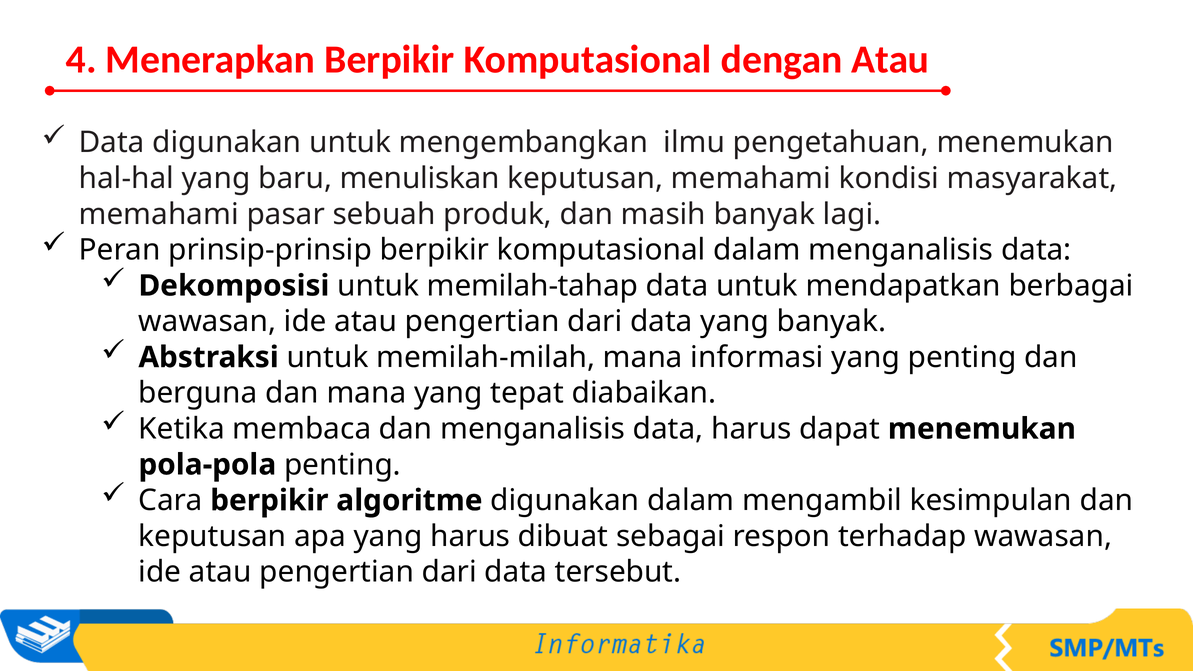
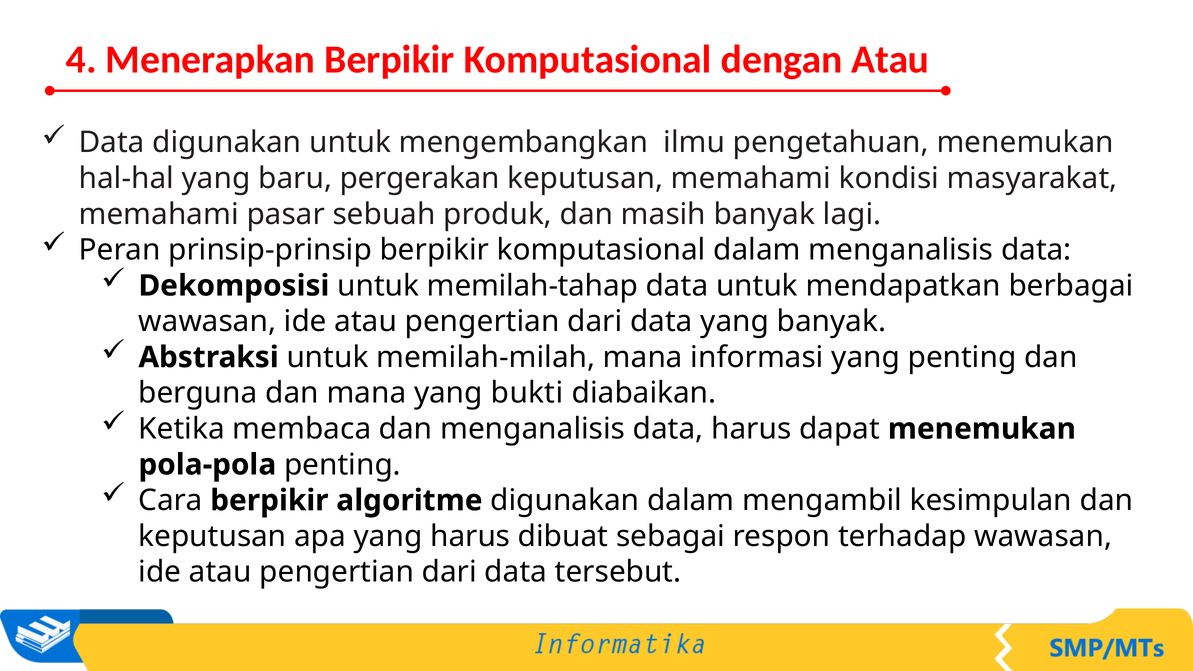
menuliskan: menuliskan -> pergerakan
tepat: tepat -> bukti
